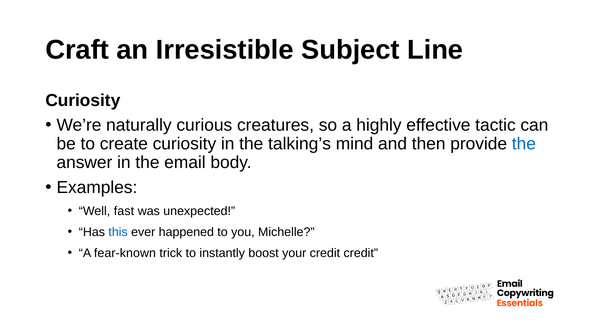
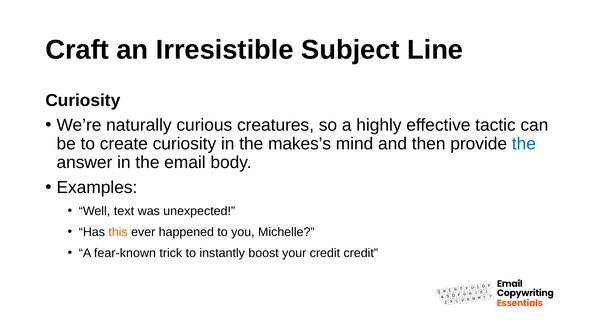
talking’s: talking’s -> makes’s
fast: fast -> text
this colour: blue -> orange
